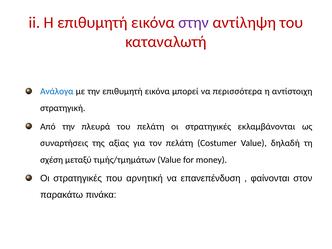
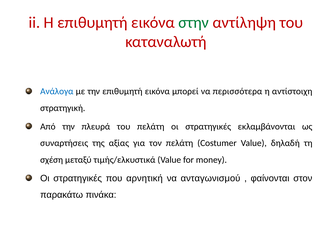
στην colour: purple -> green
τιμής/τμημάτων: τιμής/τμημάτων -> τιμής/ελκυστικά
επανεπένδυση: επανεπένδυση -> ανταγωνισμού
